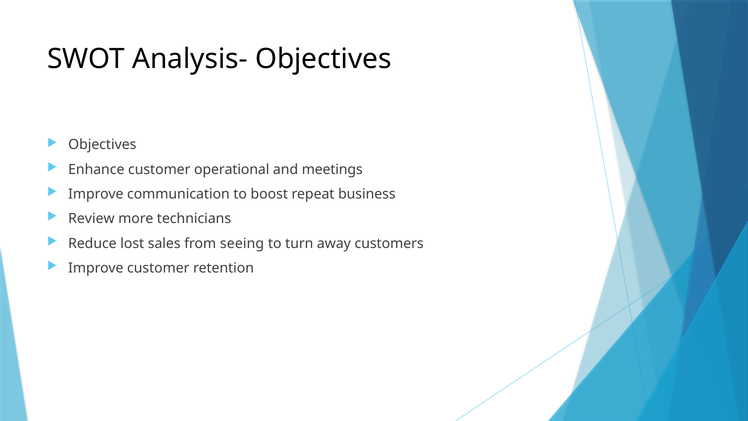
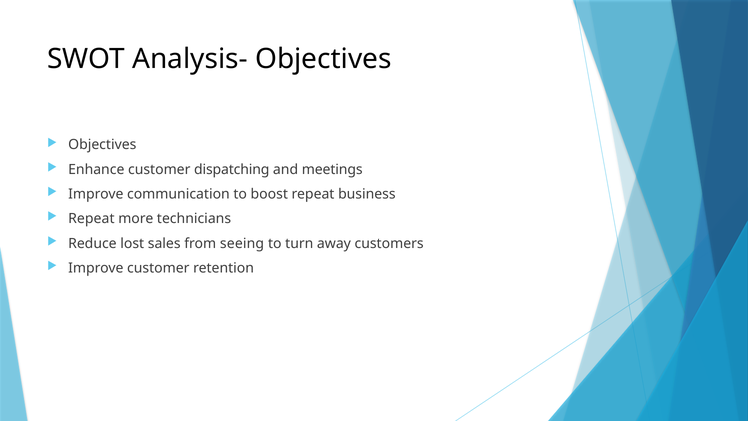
operational: operational -> dispatching
Review at (91, 219): Review -> Repeat
